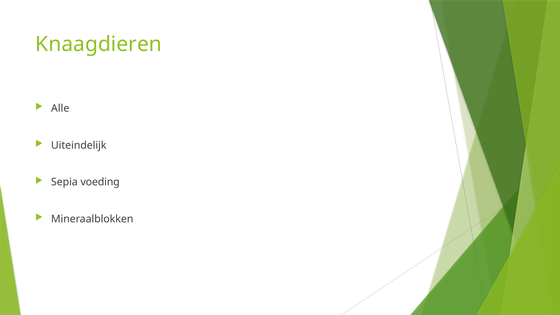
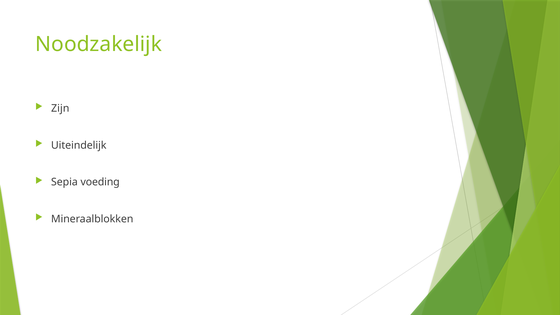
Knaagdieren: Knaagdieren -> Noodzakelijk
Alle: Alle -> Zijn
